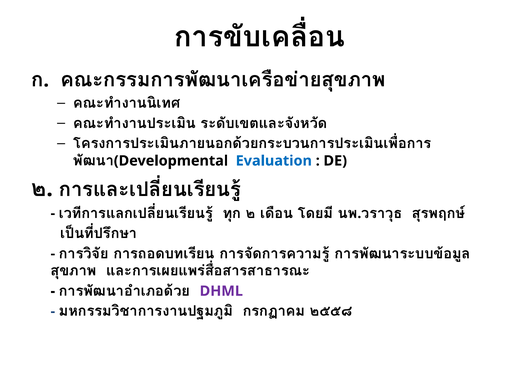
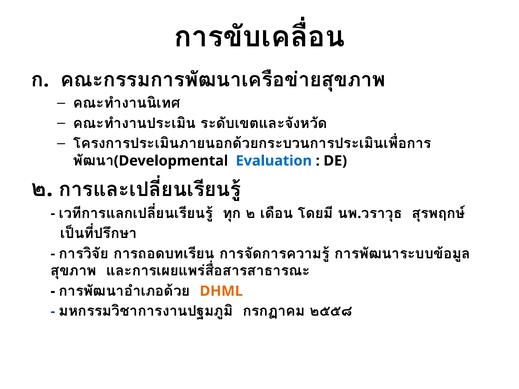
DHML colour: purple -> orange
